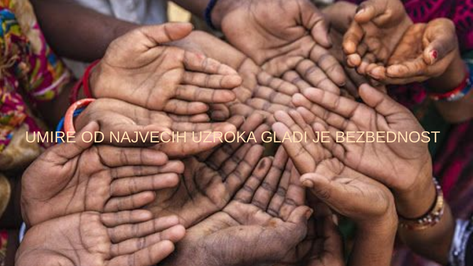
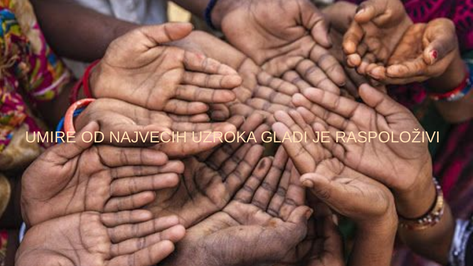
BEZBEDNOST: BEZBEDNOST -> RASPOLOŽIVI
